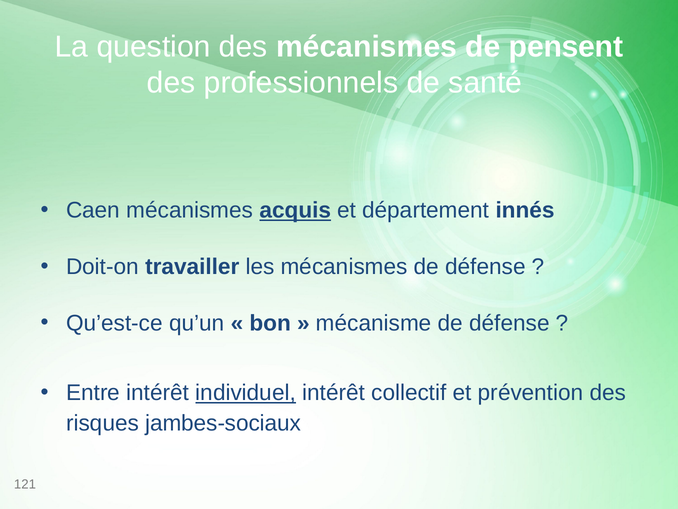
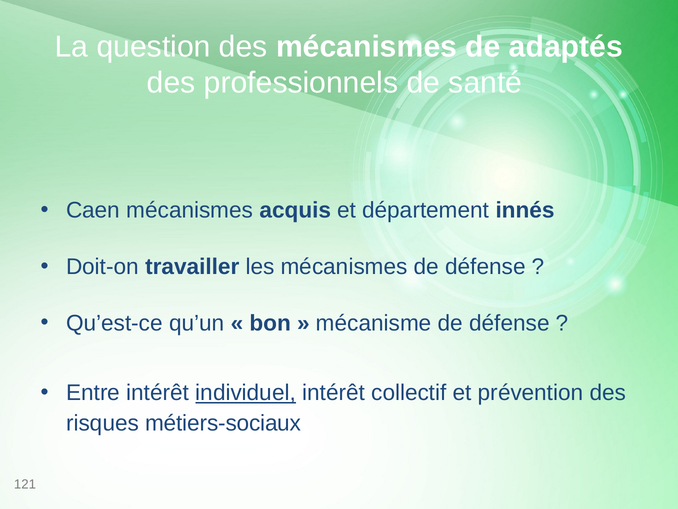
pensent: pensent -> adaptés
acquis underline: present -> none
jambes-sociaux: jambes-sociaux -> métiers-sociaux
